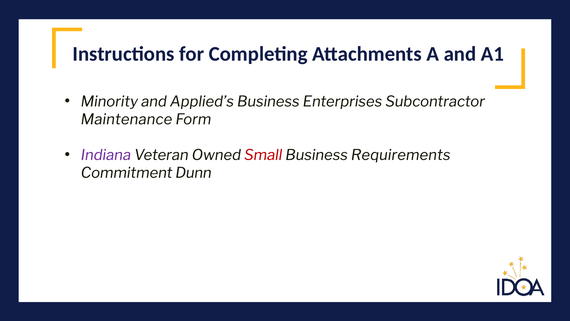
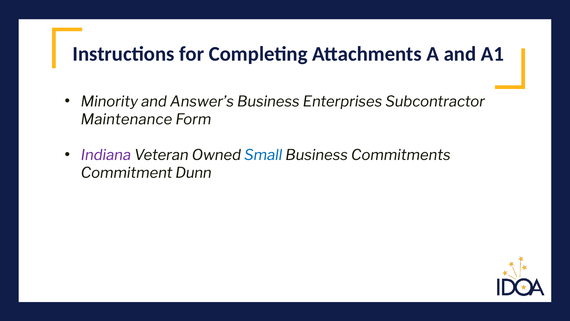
Applied’s: Applied’s -> Answer’s
Small colour: red -> blue
Requirements: Requirements -> Commitments
